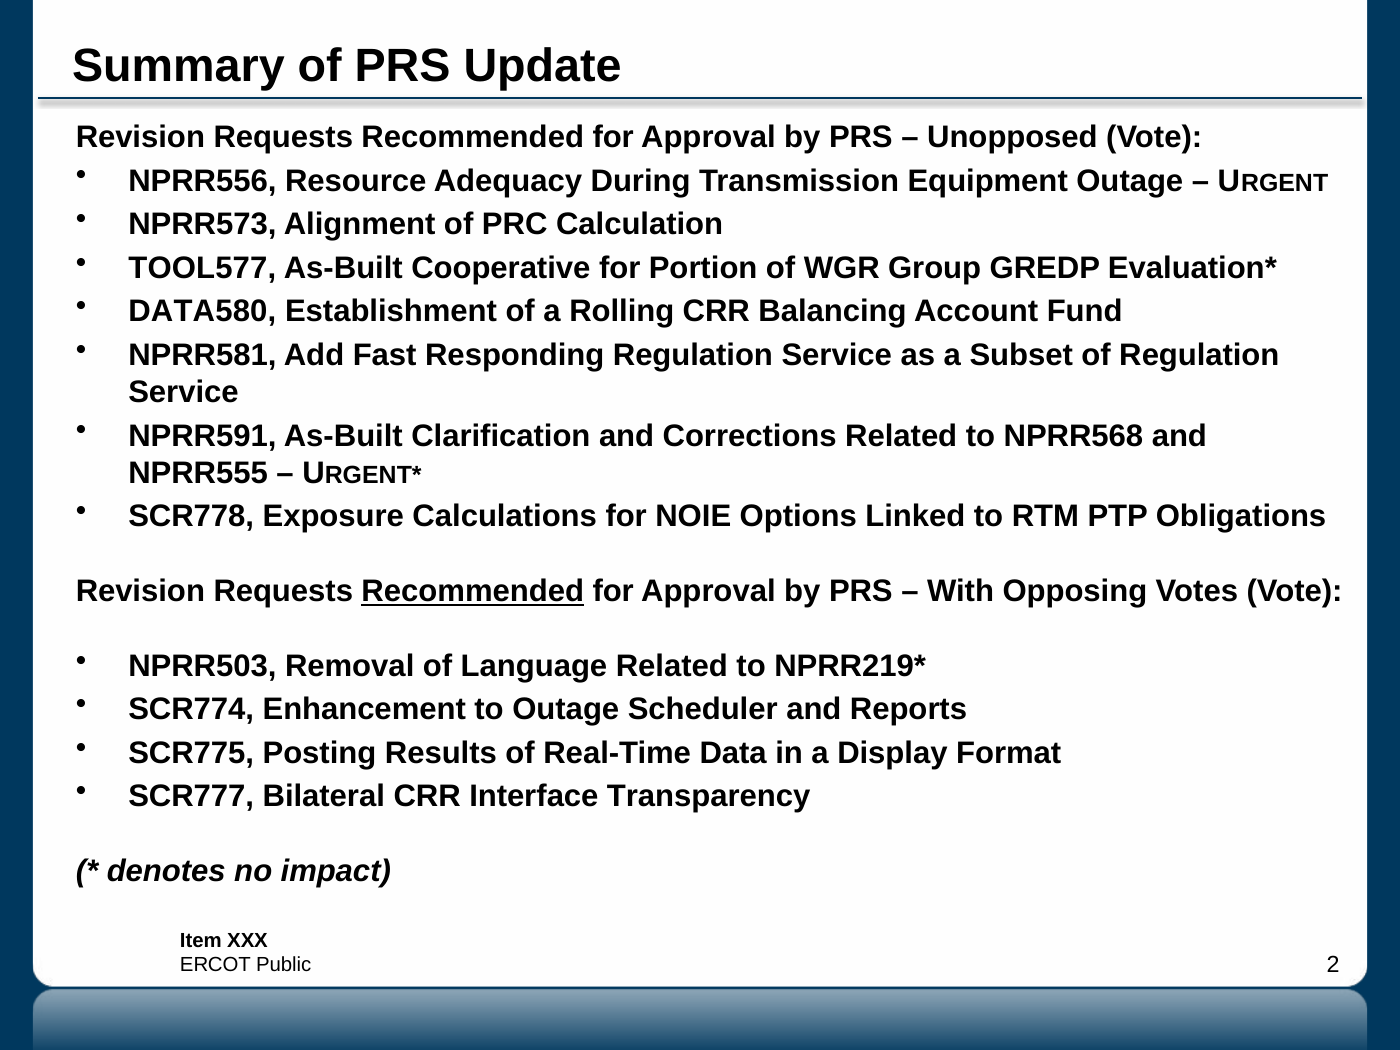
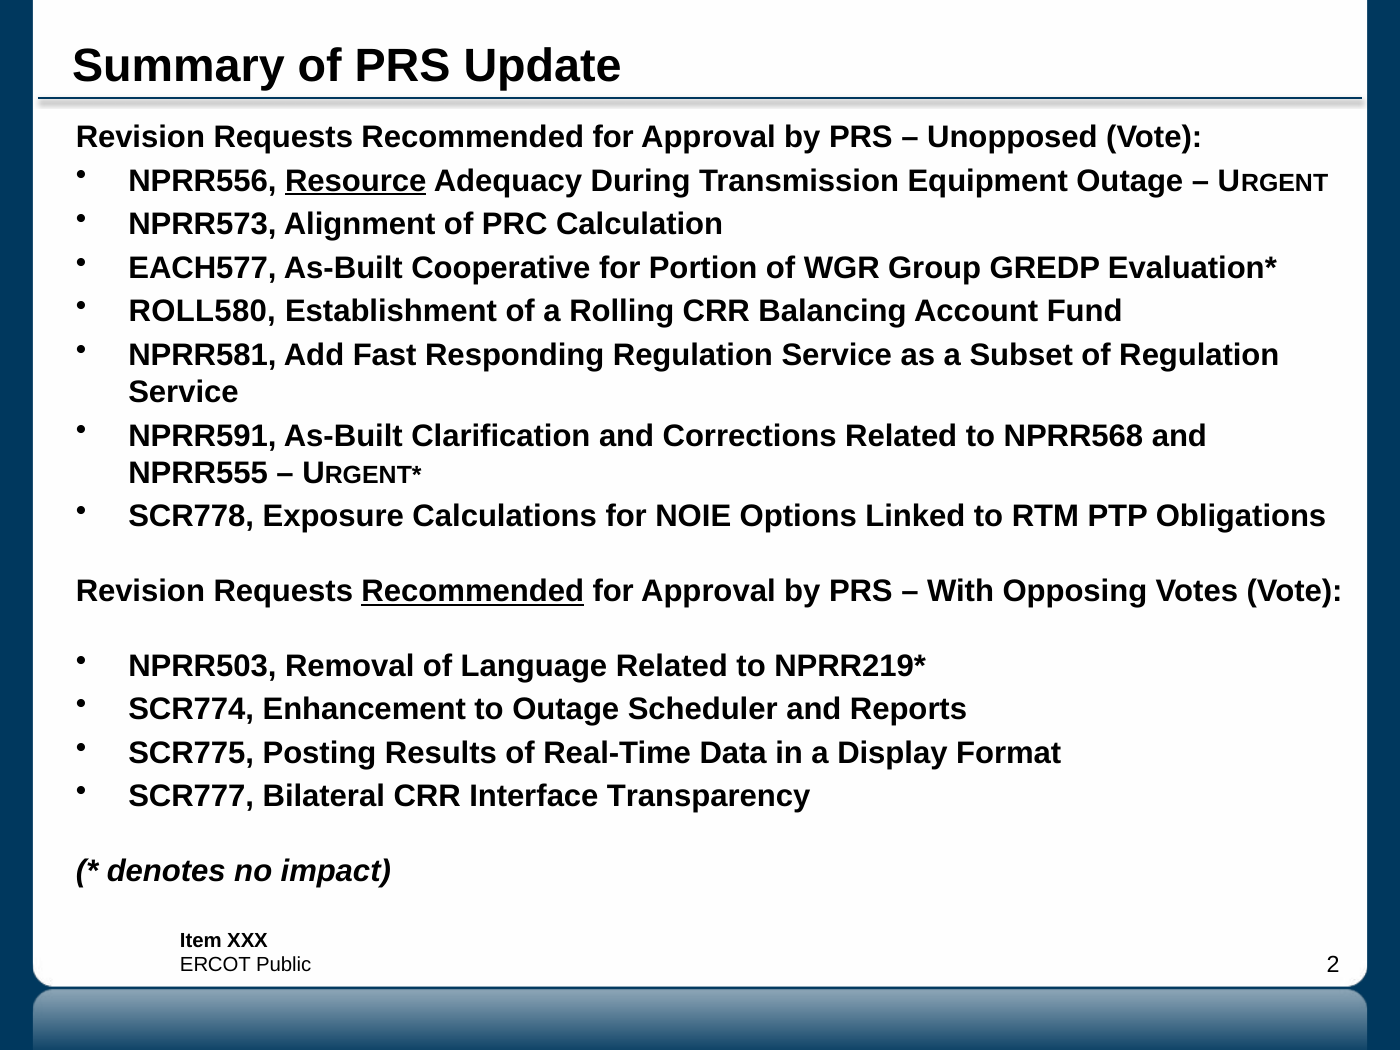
Resource underline: none -> present
TOOL577: TOOL577 -> EACH577
DATA580: DATA580 -> ROLL580
